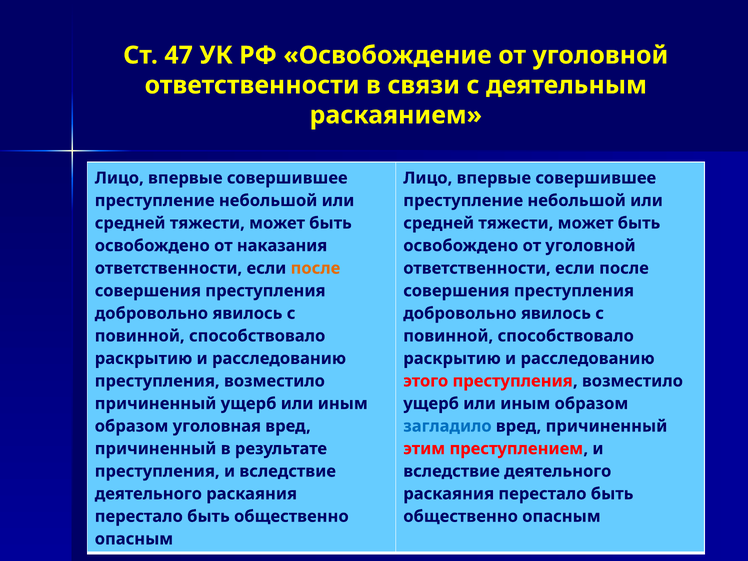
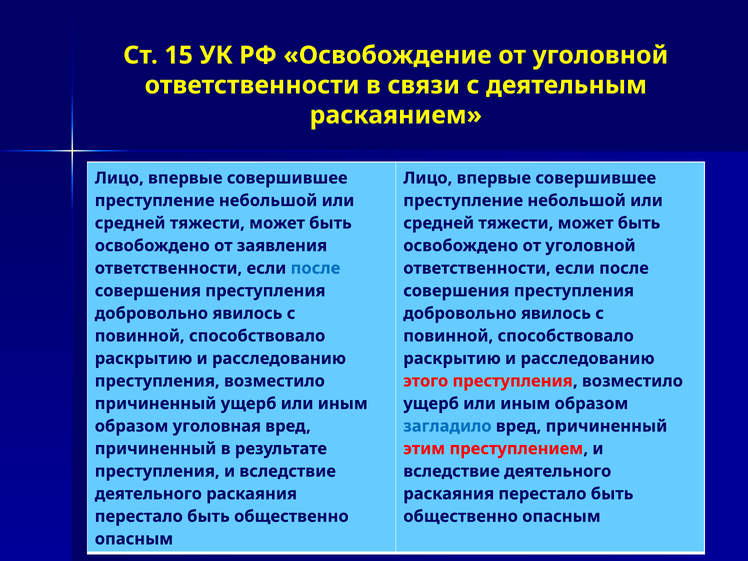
47: 47 -> 15
наказания: наказания -> заявления
после at (315, 268) colour: orange -> blue
